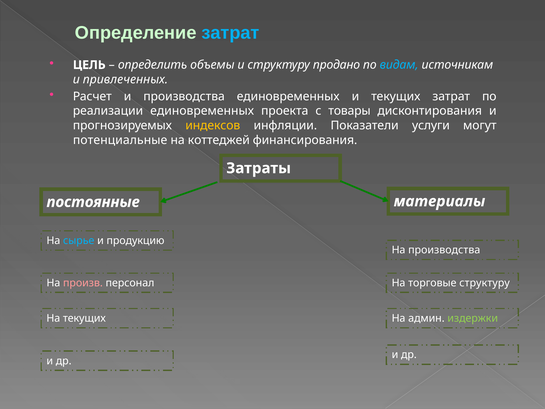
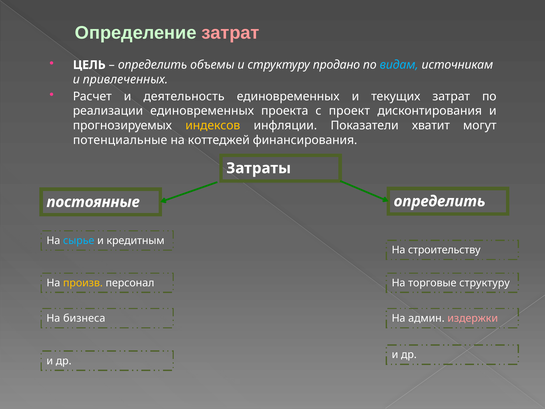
затрат at (231, 33) colour: light blue -> pink
и производства: производства -> деятельность
товары: товары -> проект
услуги: услуги -> хватит
материалы at (439, 201): материалы -> определить
продукцию: продукцию -> кредитным
На производства: производства -> строительству
произв colour: pink -> yellow
На текущих: текущих -> бизнеса
издержки colour: light green -> pink
